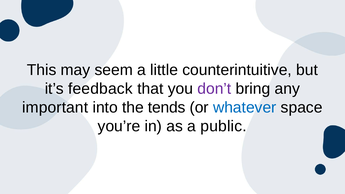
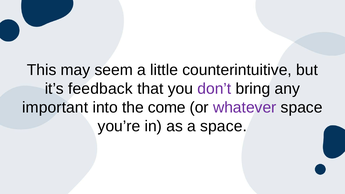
tends: tends -> come
whatever colour: blue -> purple
a public: public -> space
